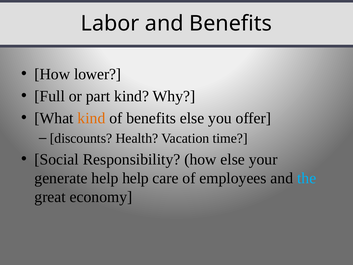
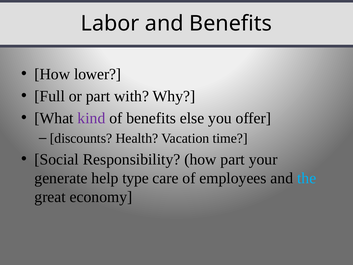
part kind: kind -> with
kind at (91, 118) colour: orange -> purple
how else: else -> part
help help: help -> type
